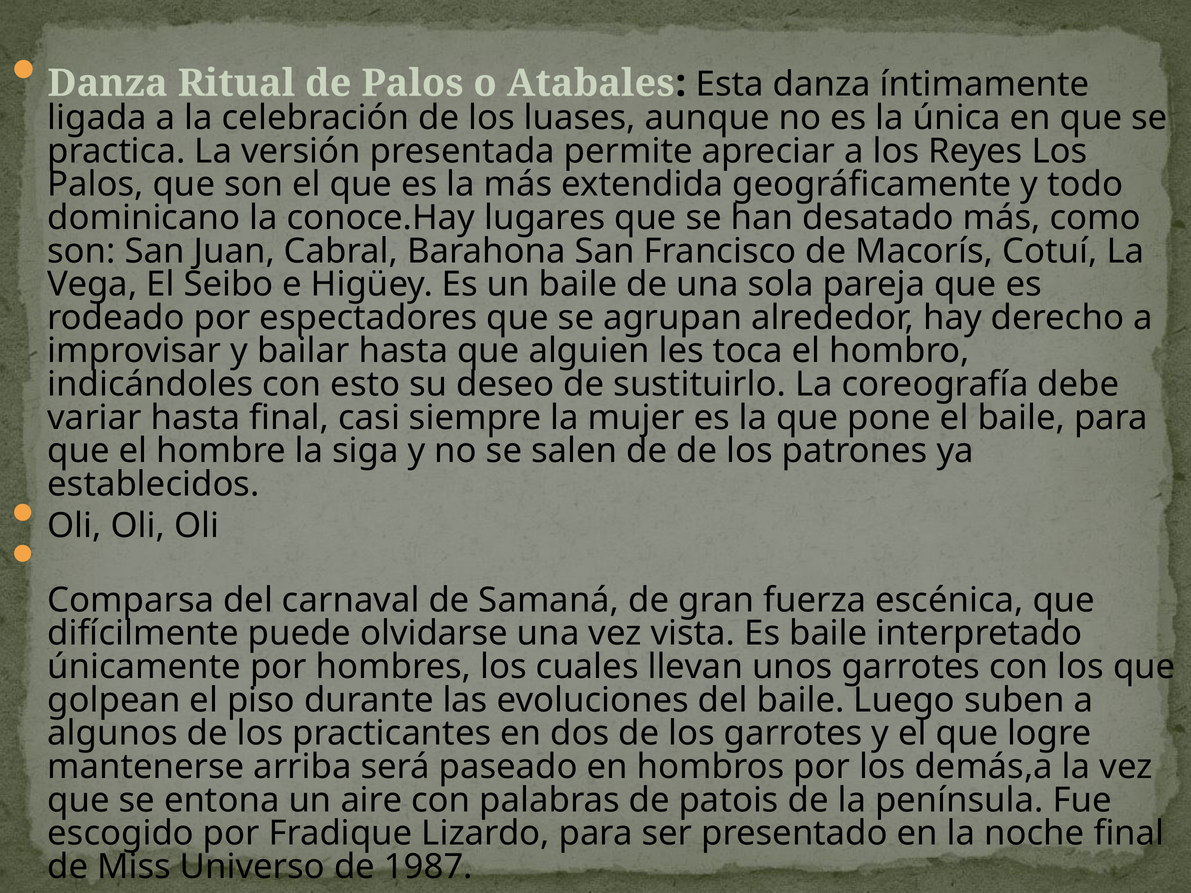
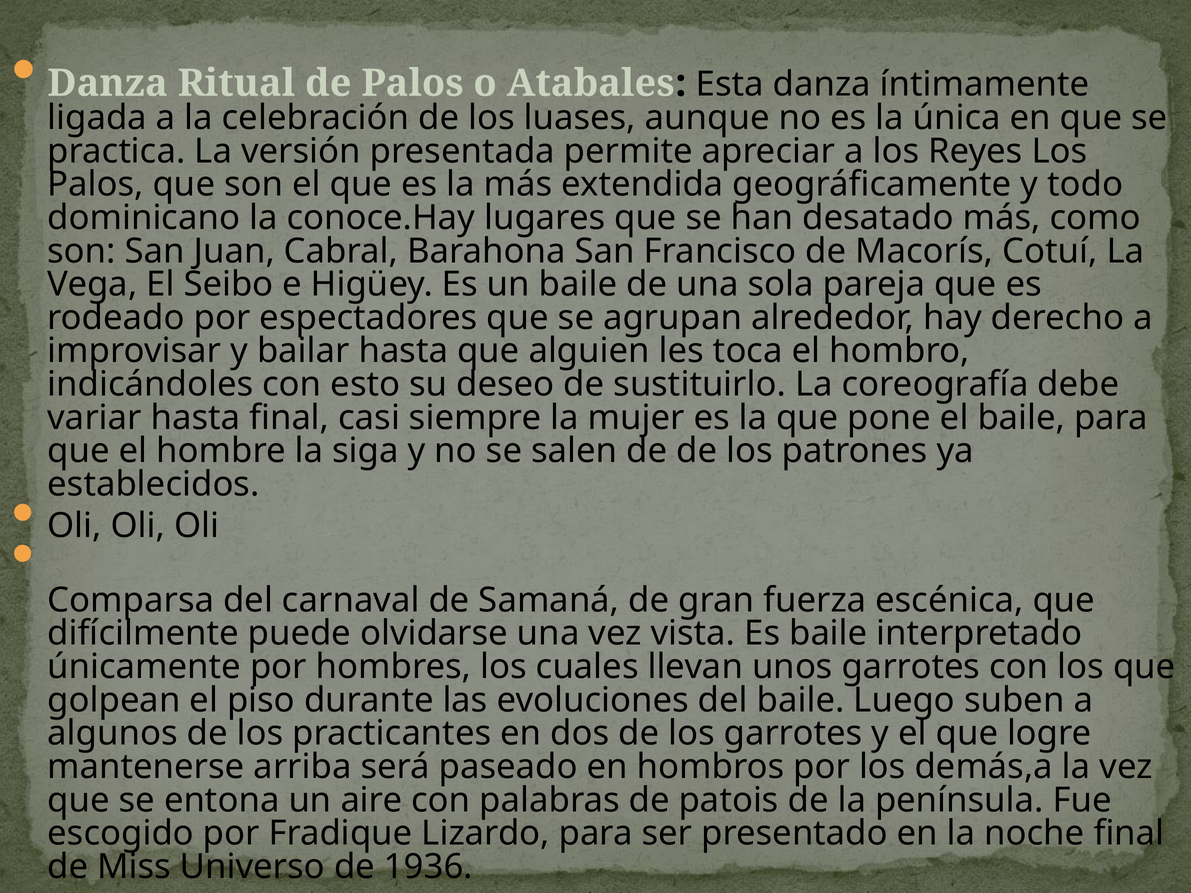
1987: 1987 -> 1936
